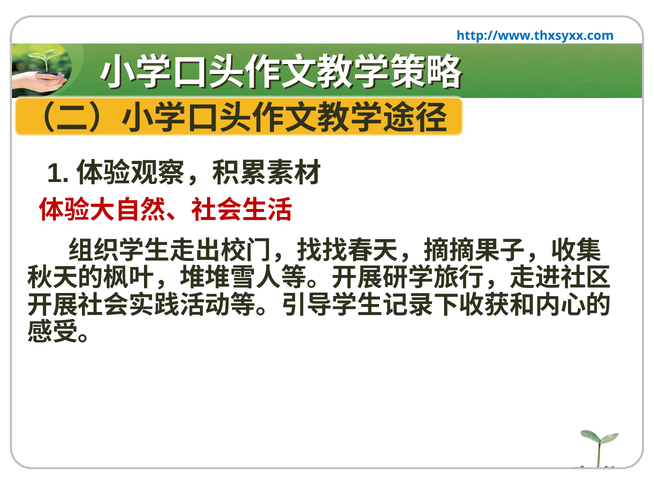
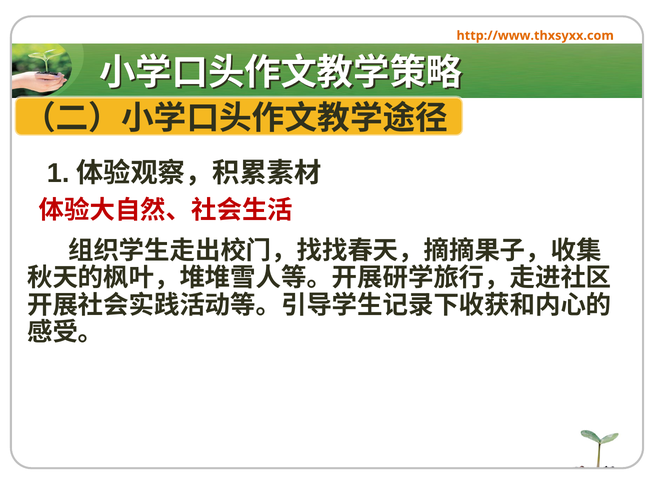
http://www.thxsyxx.com colour: blue -> orange
